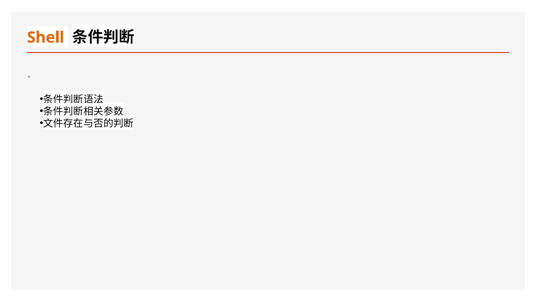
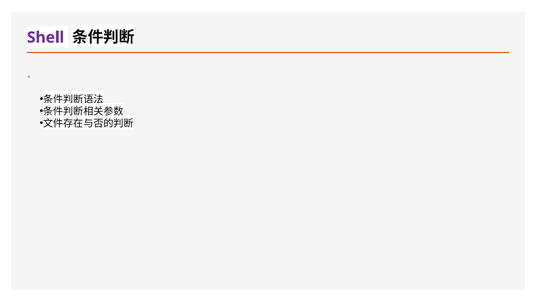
Shell colour: orange -> purple
